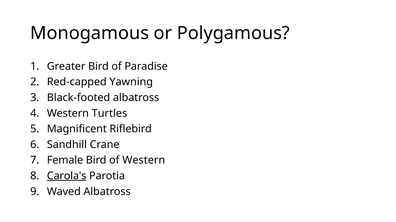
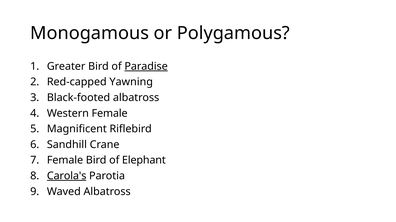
Paradise underline: none -> present
Western Turtles: Turtles -> Female
of Western: Western -> Elephant
